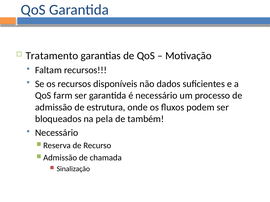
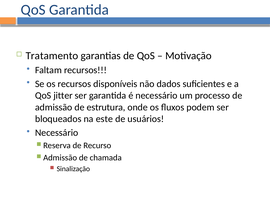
farm: farm -> jitter
pela: pela -> este
também: também -> usuários
